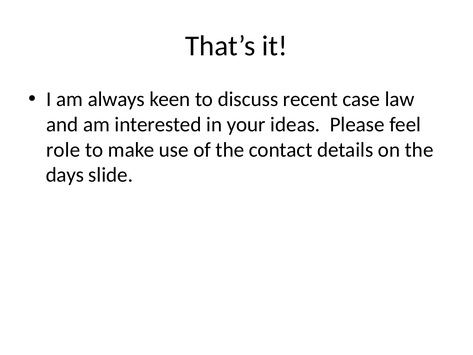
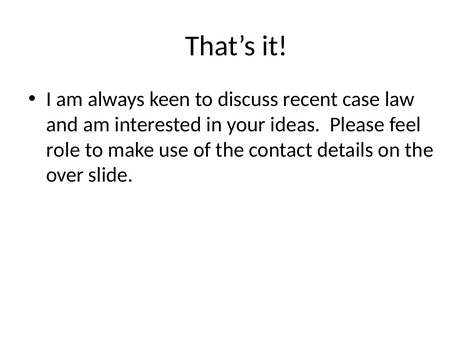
days: days -> over
